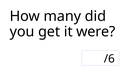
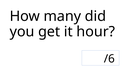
were: were -> hour
